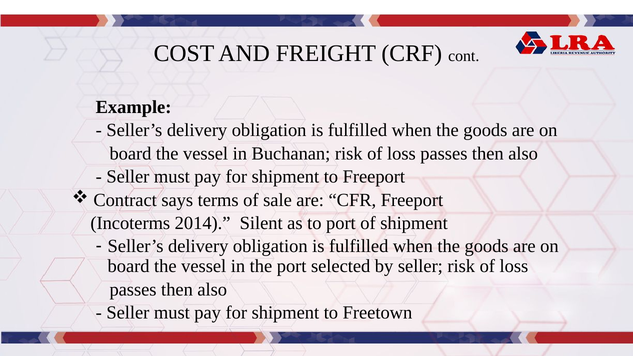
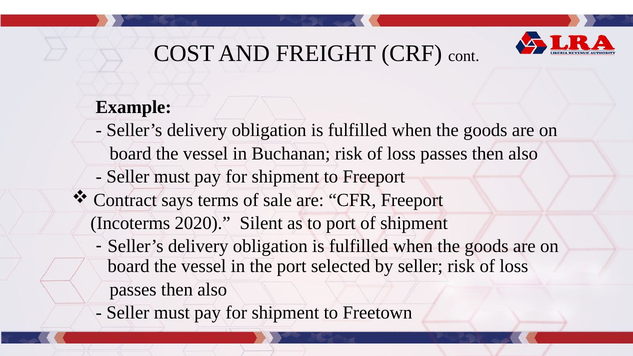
2014: 2014 -> 2020
